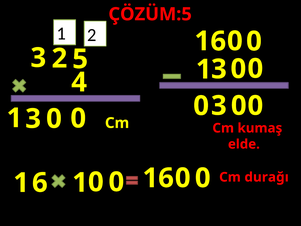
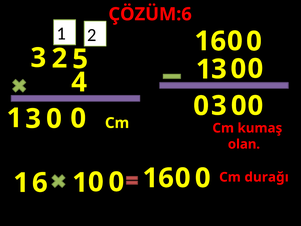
ÇÖZÜM:5: ÇÖZÜM:5 -> ÇÖZÜM:6
elde: elde -> olan
